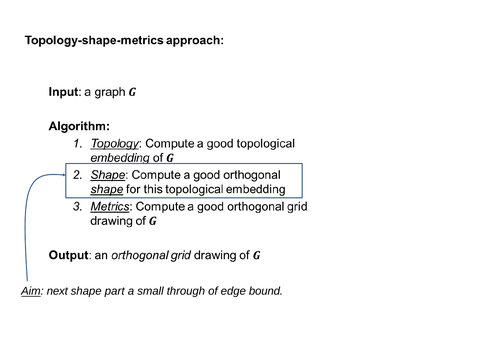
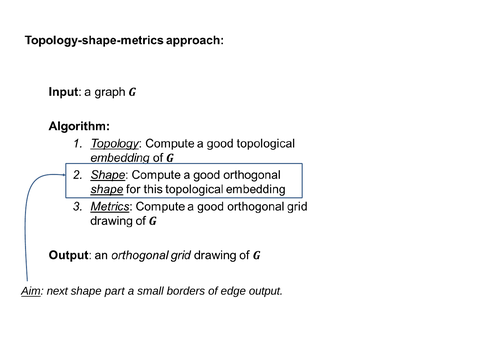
through: through -> borders
bound: bound -> output
